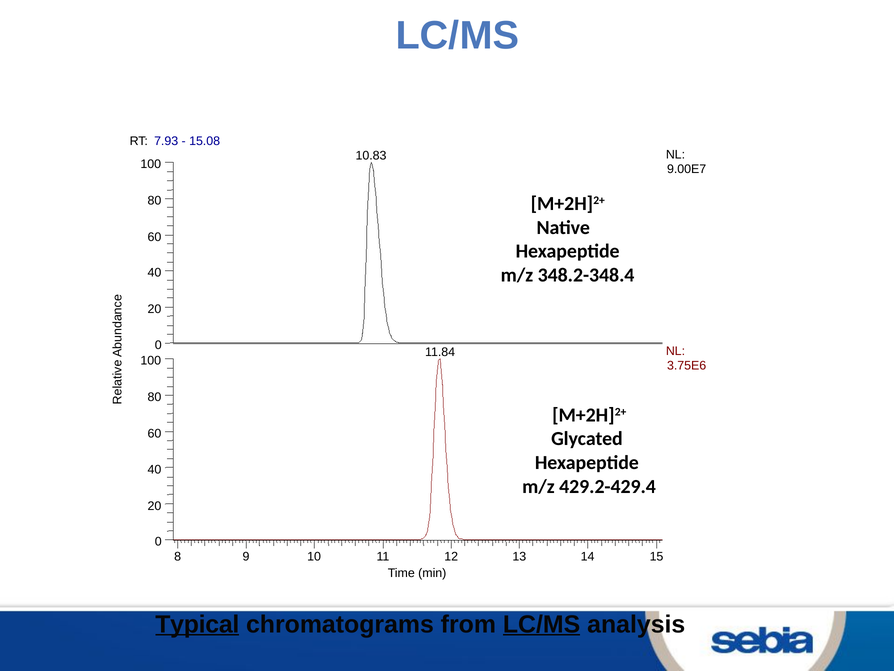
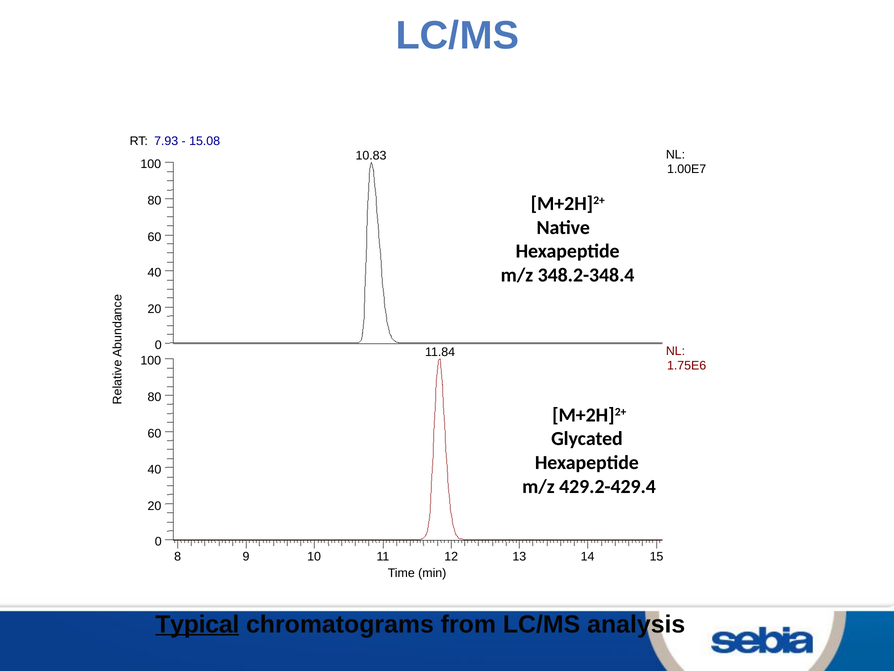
9.00E7: 9.00E7 -> 1.00E7
3.75E6: 3.75E6 -> 1.75E6
LC/MS at (542, 624) underline: present -> none
